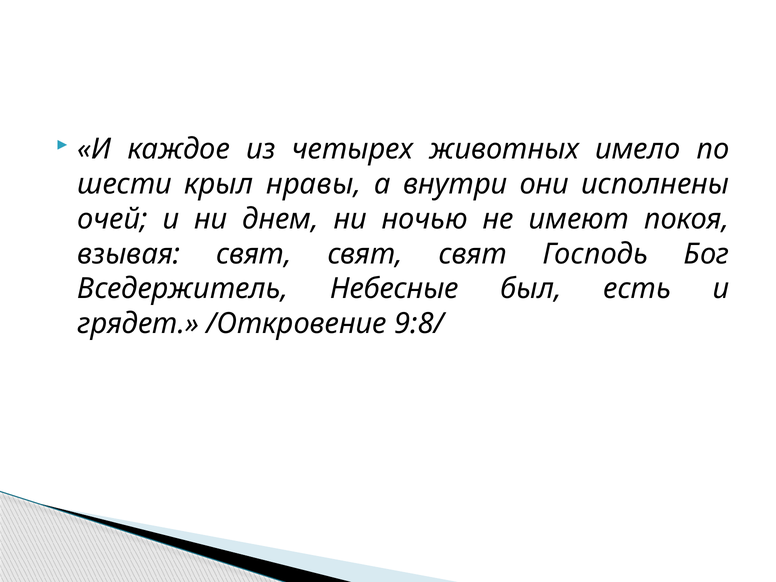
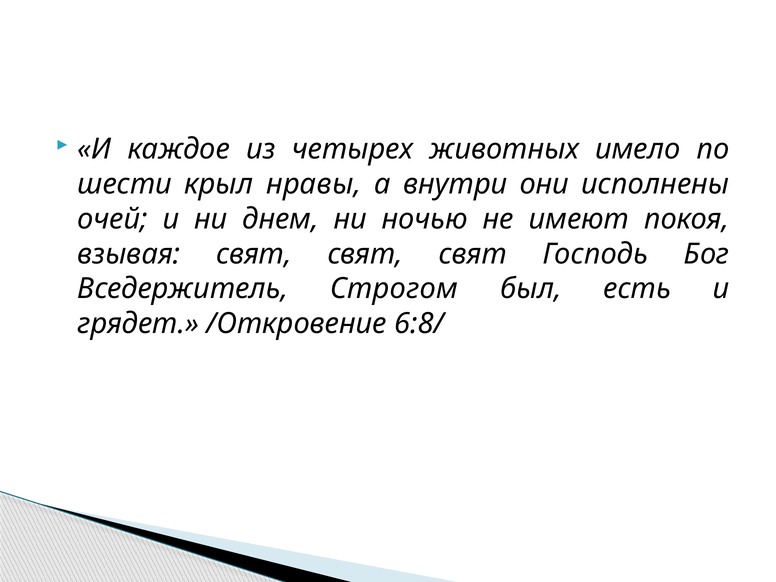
Небесные: Небесные -> Строгом
9:8/: 9:8/ -> 6:8/
